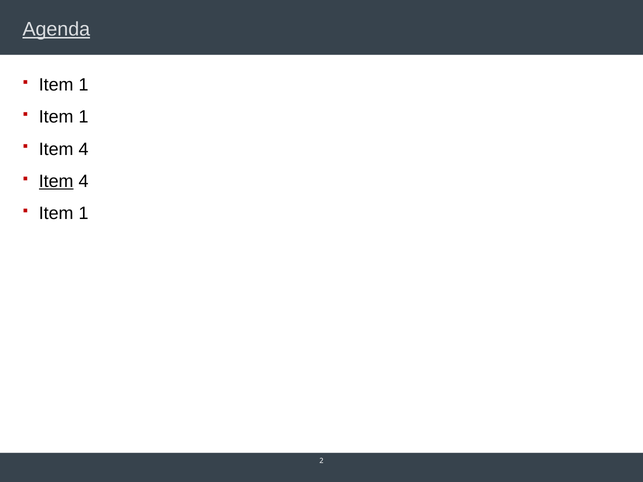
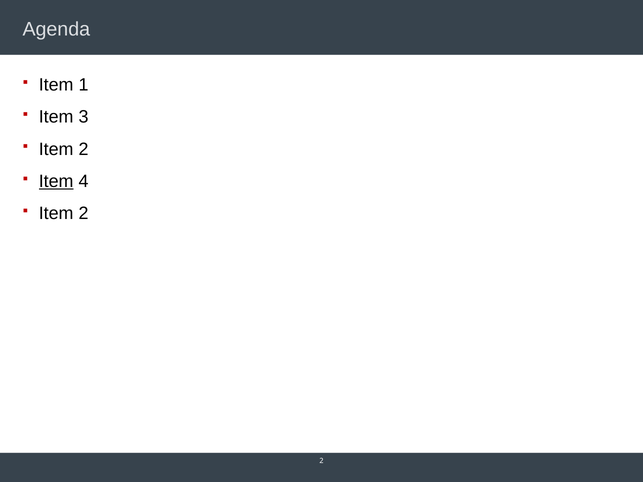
Agenda underline: present -> none
1 at (84, 117): 1 -> 3
4 at (84, 149): 4 -> 2
1 at (84, 214): 1 -> 2
